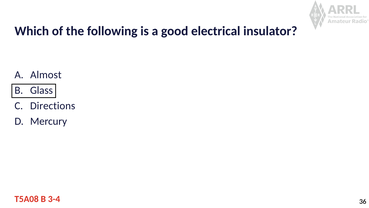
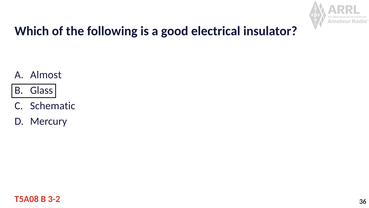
Directions: Directions -> Schematic
3-4: 3-4 -> 3-2
